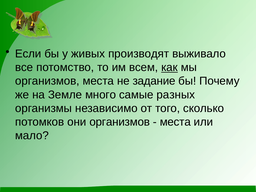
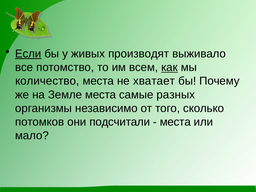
Если underline: none -> present
организмов at (47, 81): организмов -> количество
задание: задание -> хватает
Земле много: много -> места
они организмов: организмов -> подсчитали
